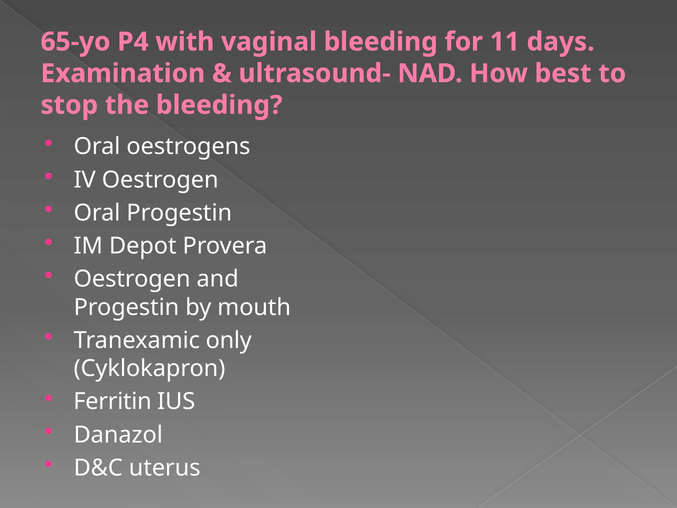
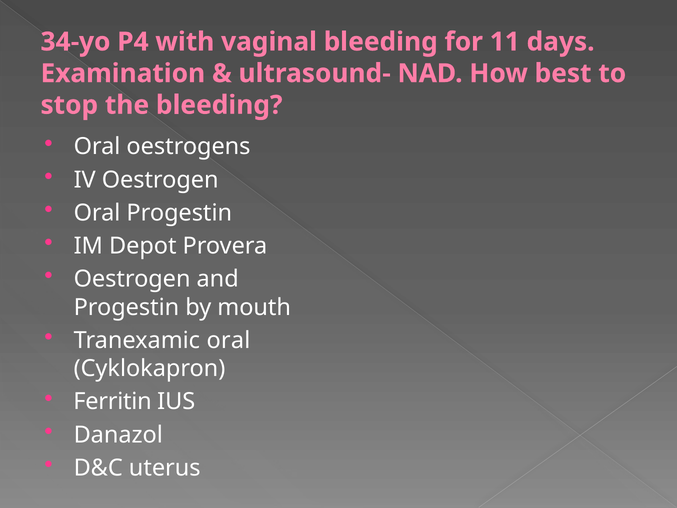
65-yo: 65-yo -> 34-yo
Tranexamic only: only -> oral
